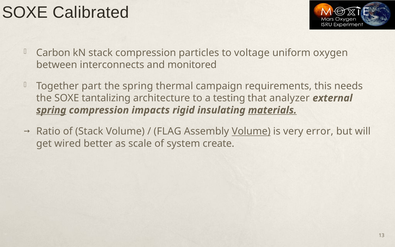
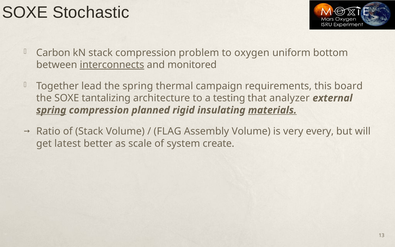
Calibrated: Calibrated -> Stochastic
particles: particles -> problem
voltage: voltage -> oxygen
oxygen: oxygen -> bottom
interconnects underline: none -> present
part: part -> lead
needs: needs -> board
impacts: impacts -> planned
Volume at (251, 131) underline: present -> none
error: error -> every
wired: wired -> latest
